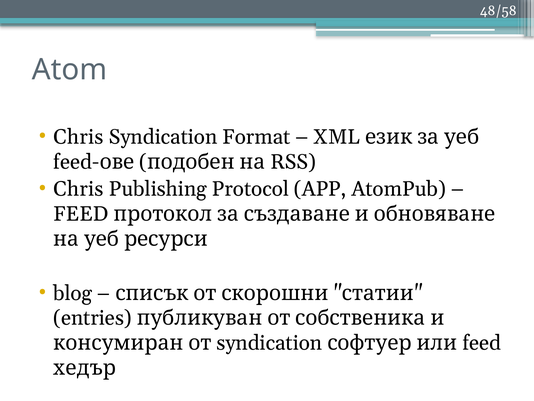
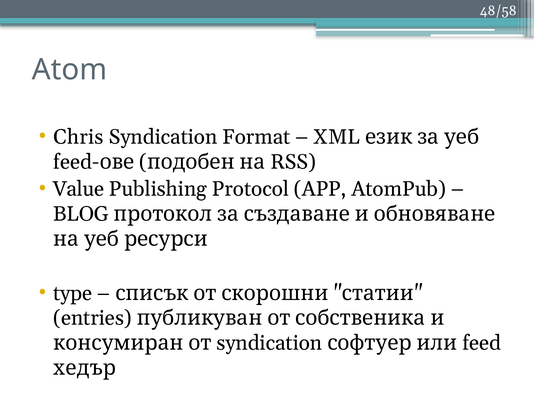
Chris at (78, 189): Chris -> Value
FEED: FEED -> BLOG
blog: blog -> type
